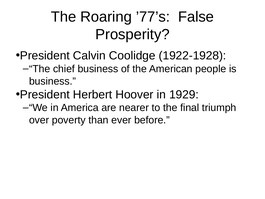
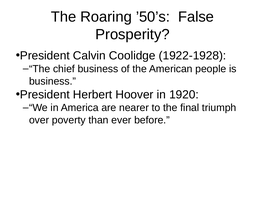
’77’s: ’77’s -> ’50’s
1929: 1929 -> 1920
